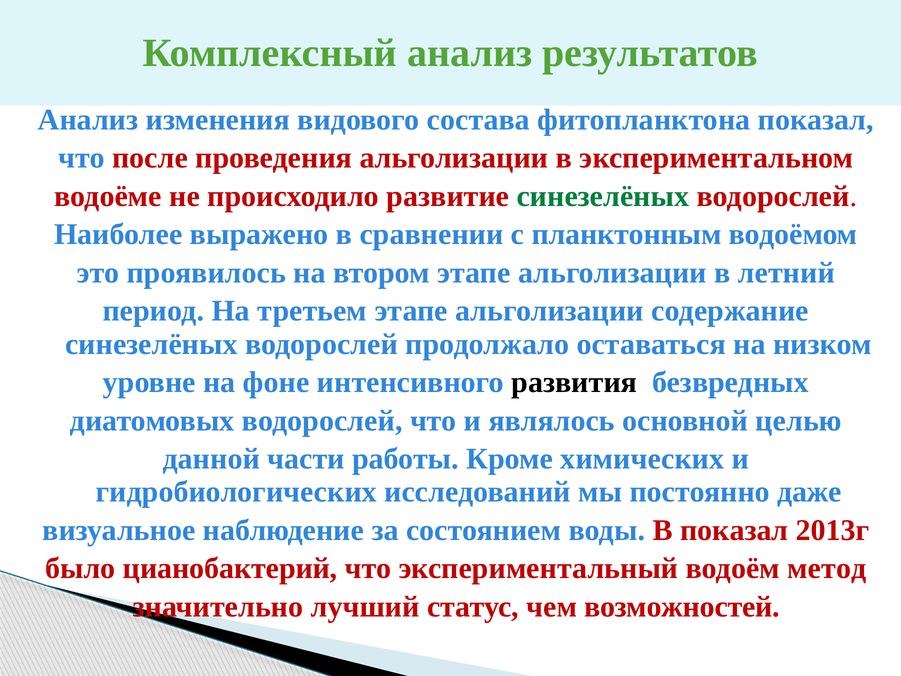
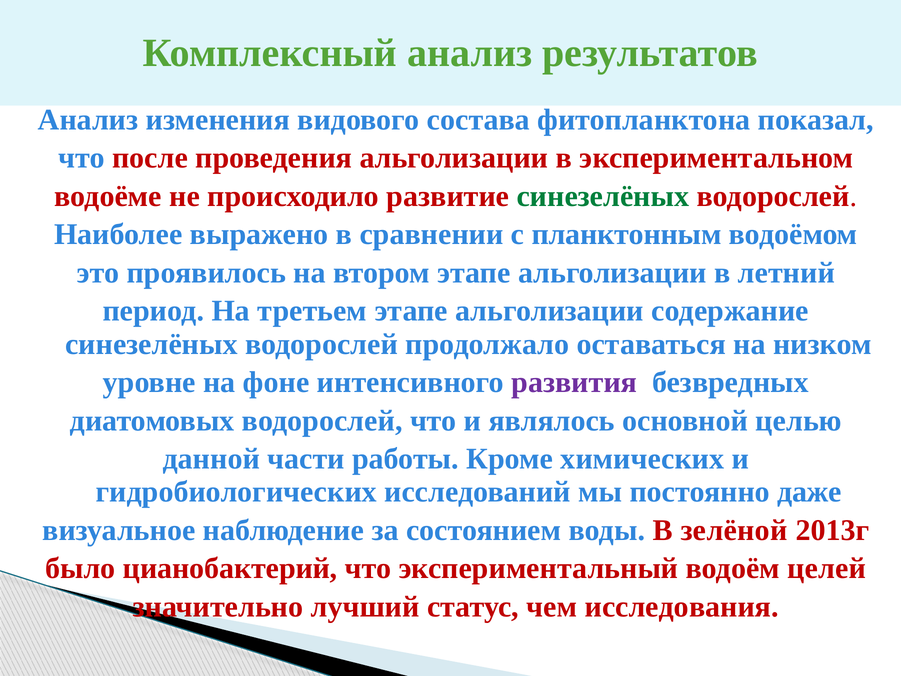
развития colour: black -> purple
В показал: показал -> зелёной
метод: метод -> целей
возможностей: возможностей -> исследования
